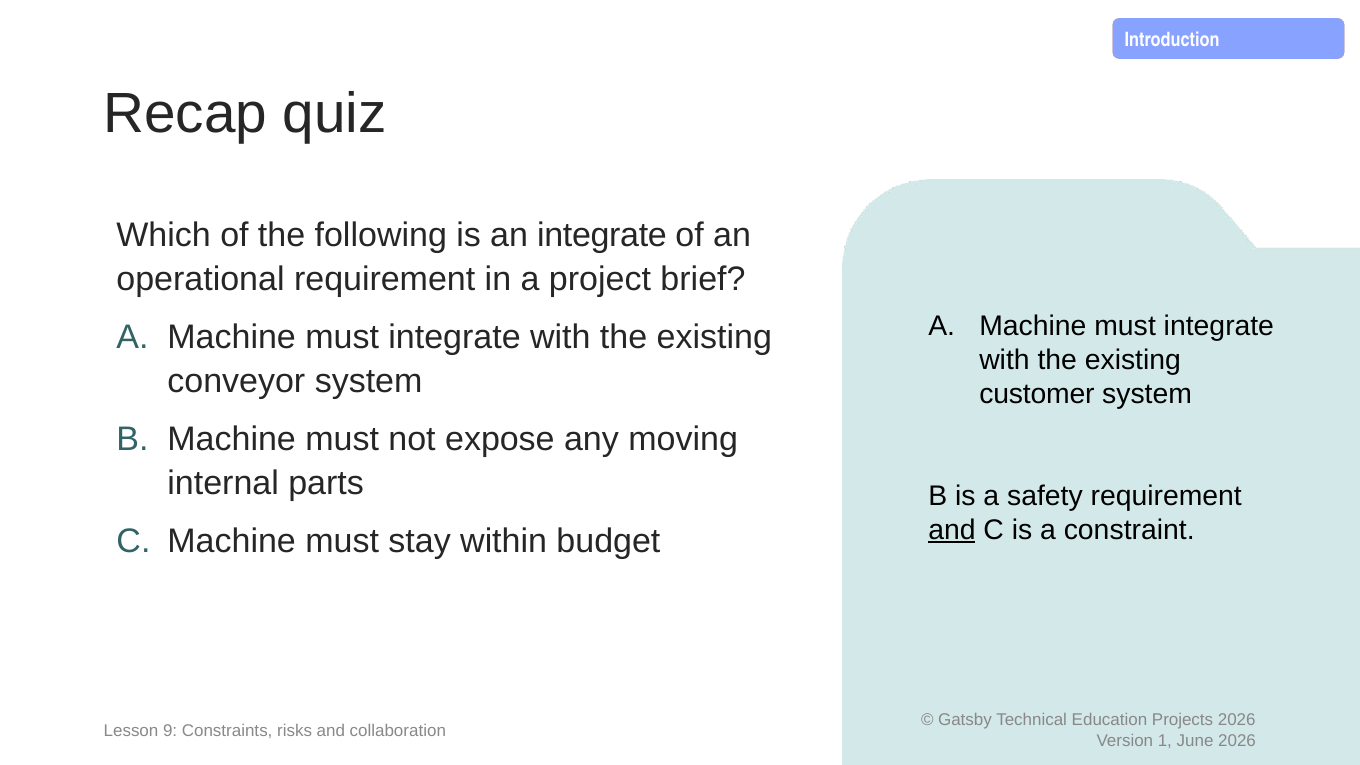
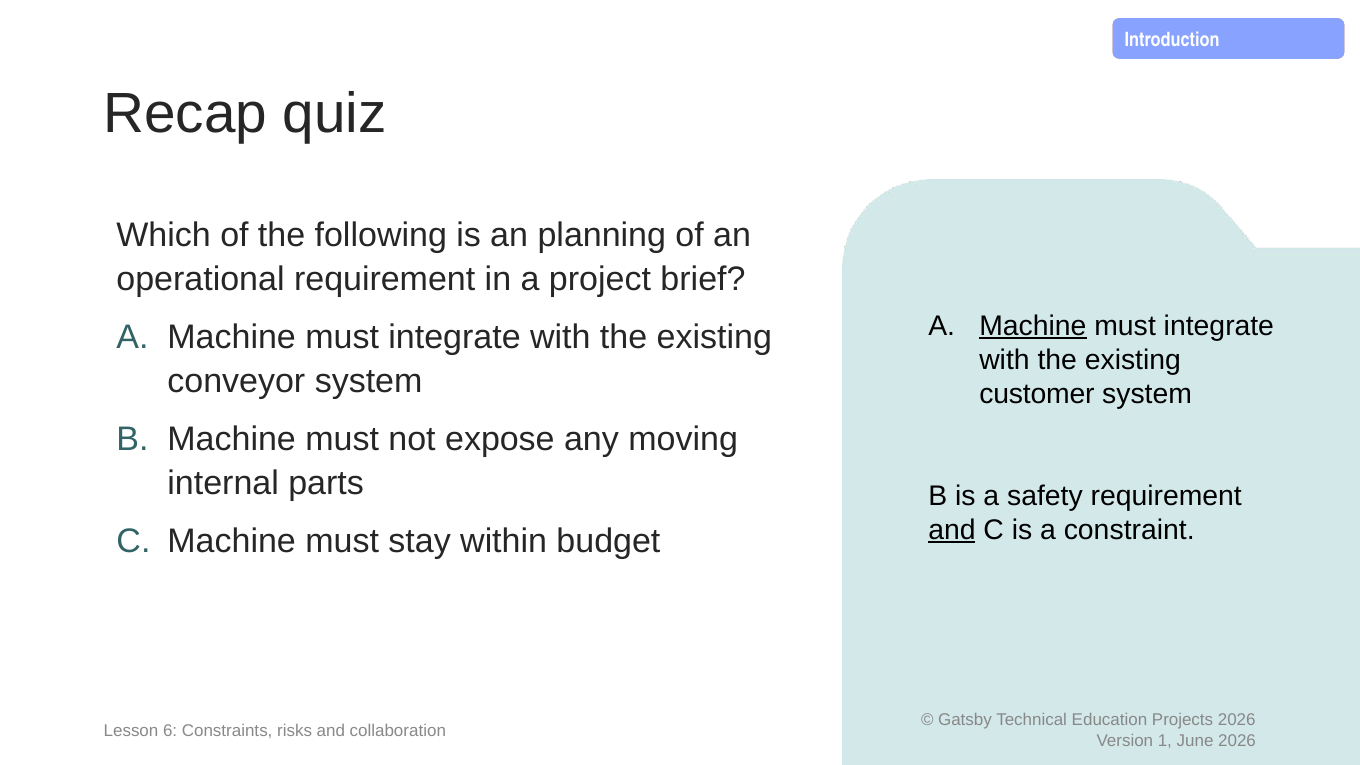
an integrate: integrate -> planning
Machine at (1033, 326) underline: none -> present
9: 9 -> 6
